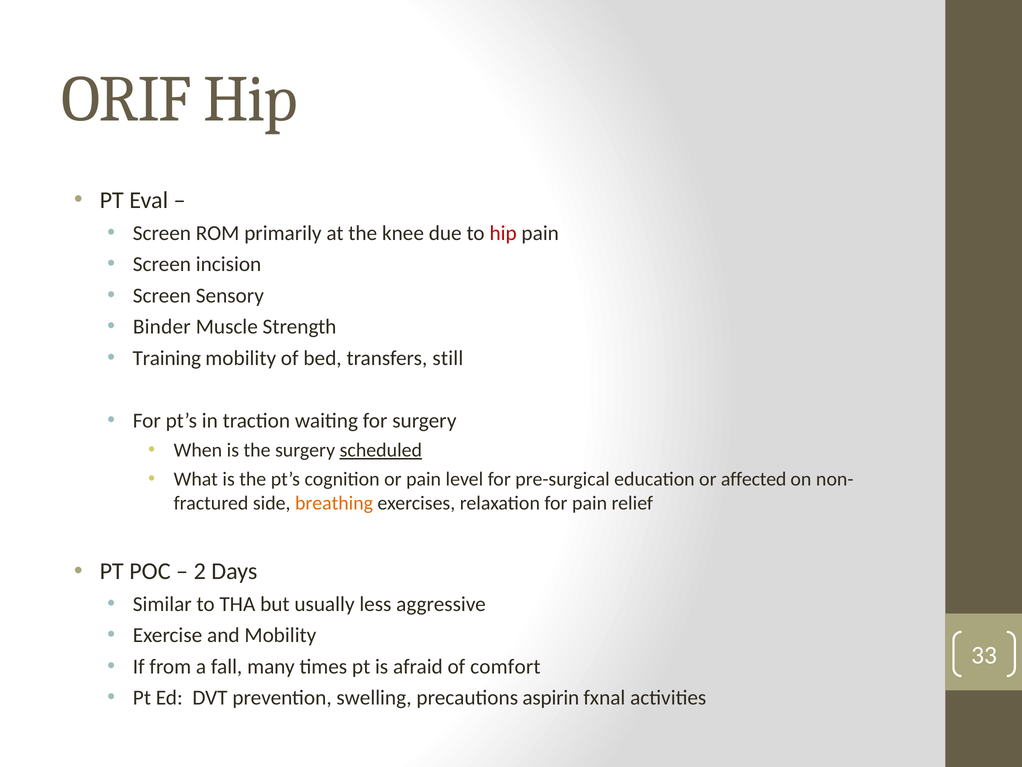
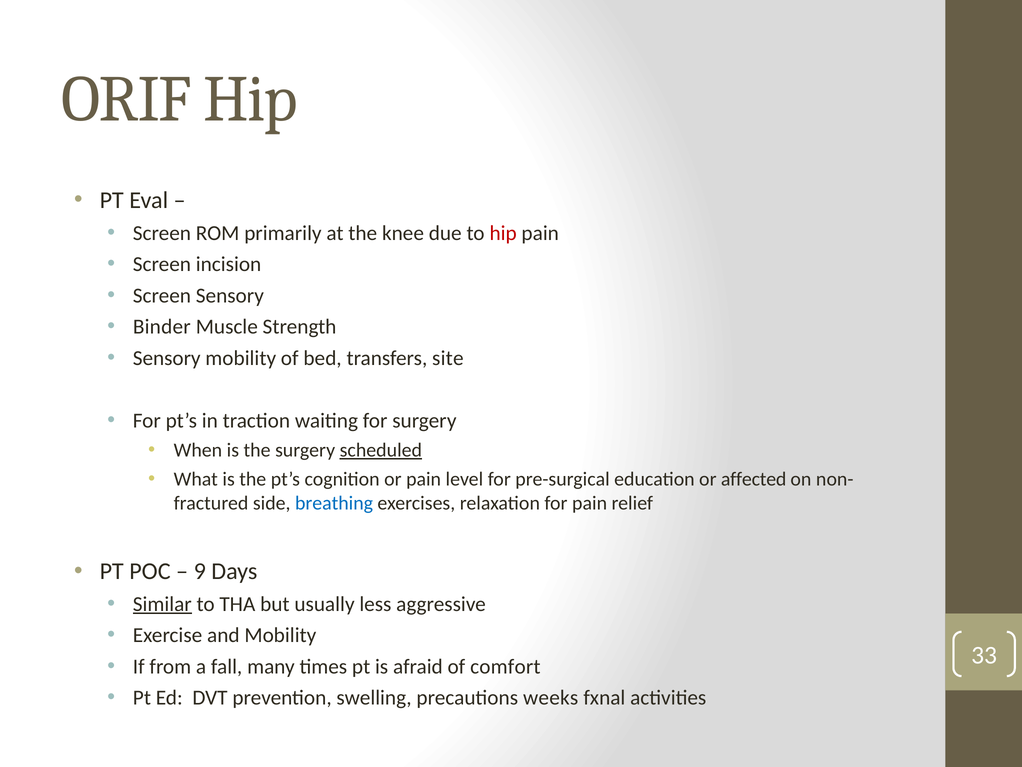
Training at (167, 358): Training -> Sensory
still: still -> site
breathing colour: orange -> blue
2: 2 -> 9
Similar underline: none -> present
aspirin: aspirin -> weeks
